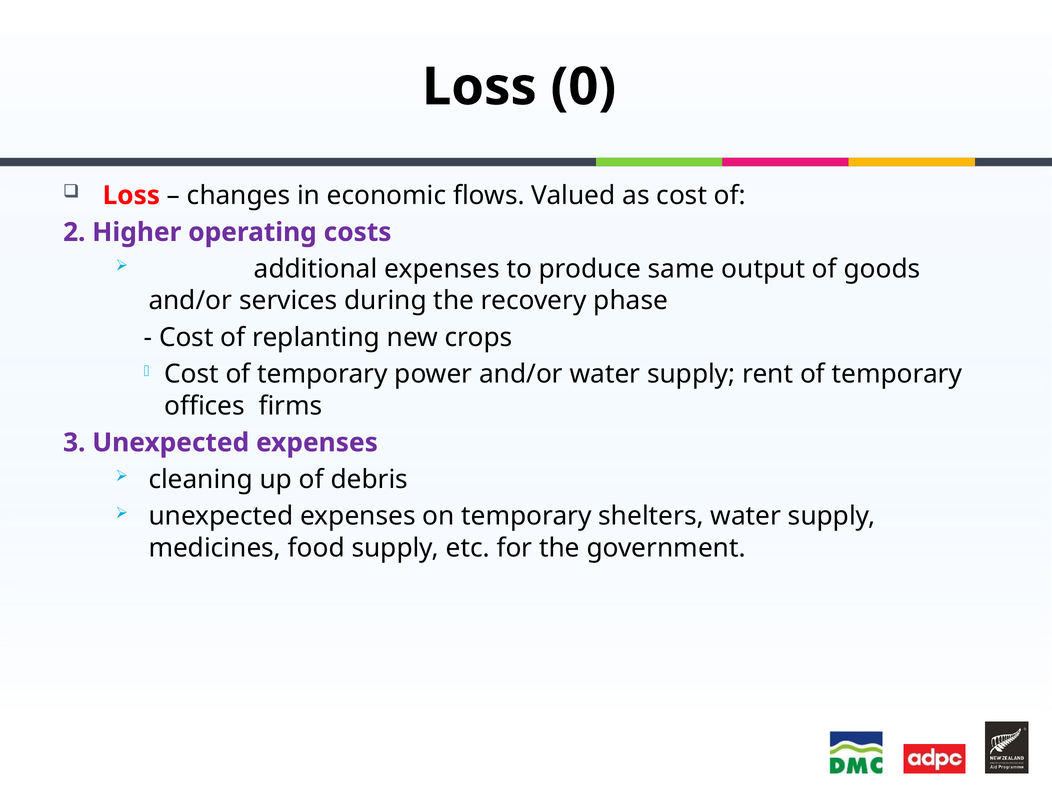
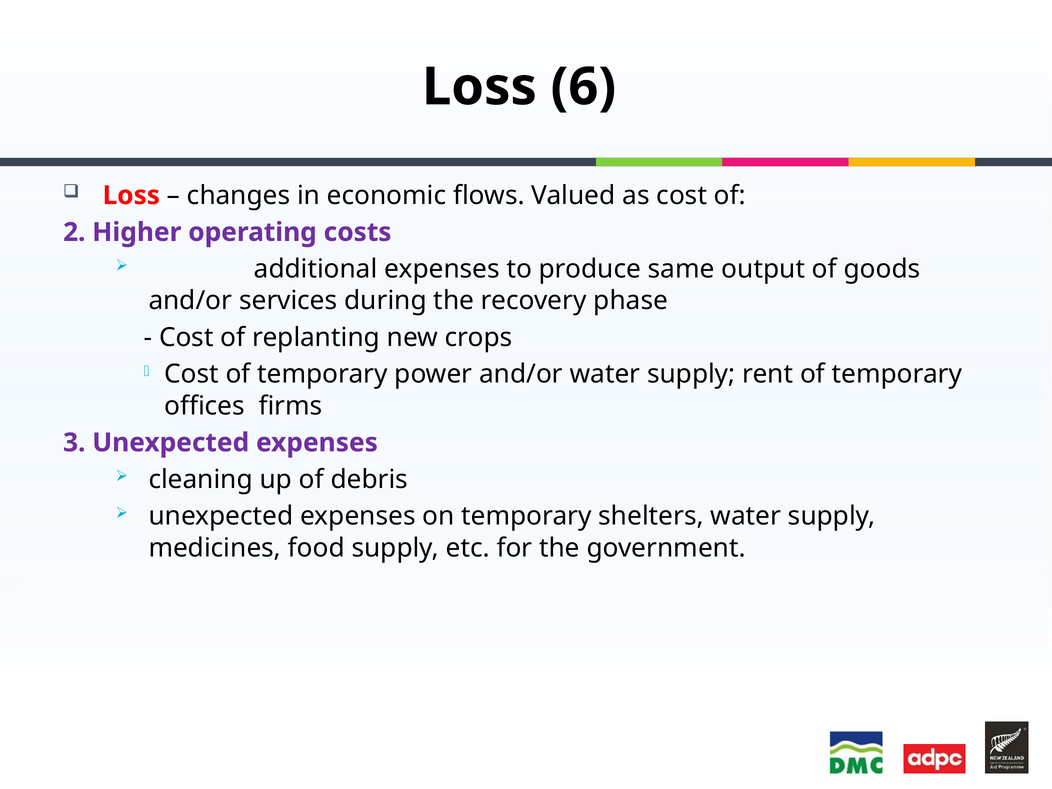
0: 0 -> 6
